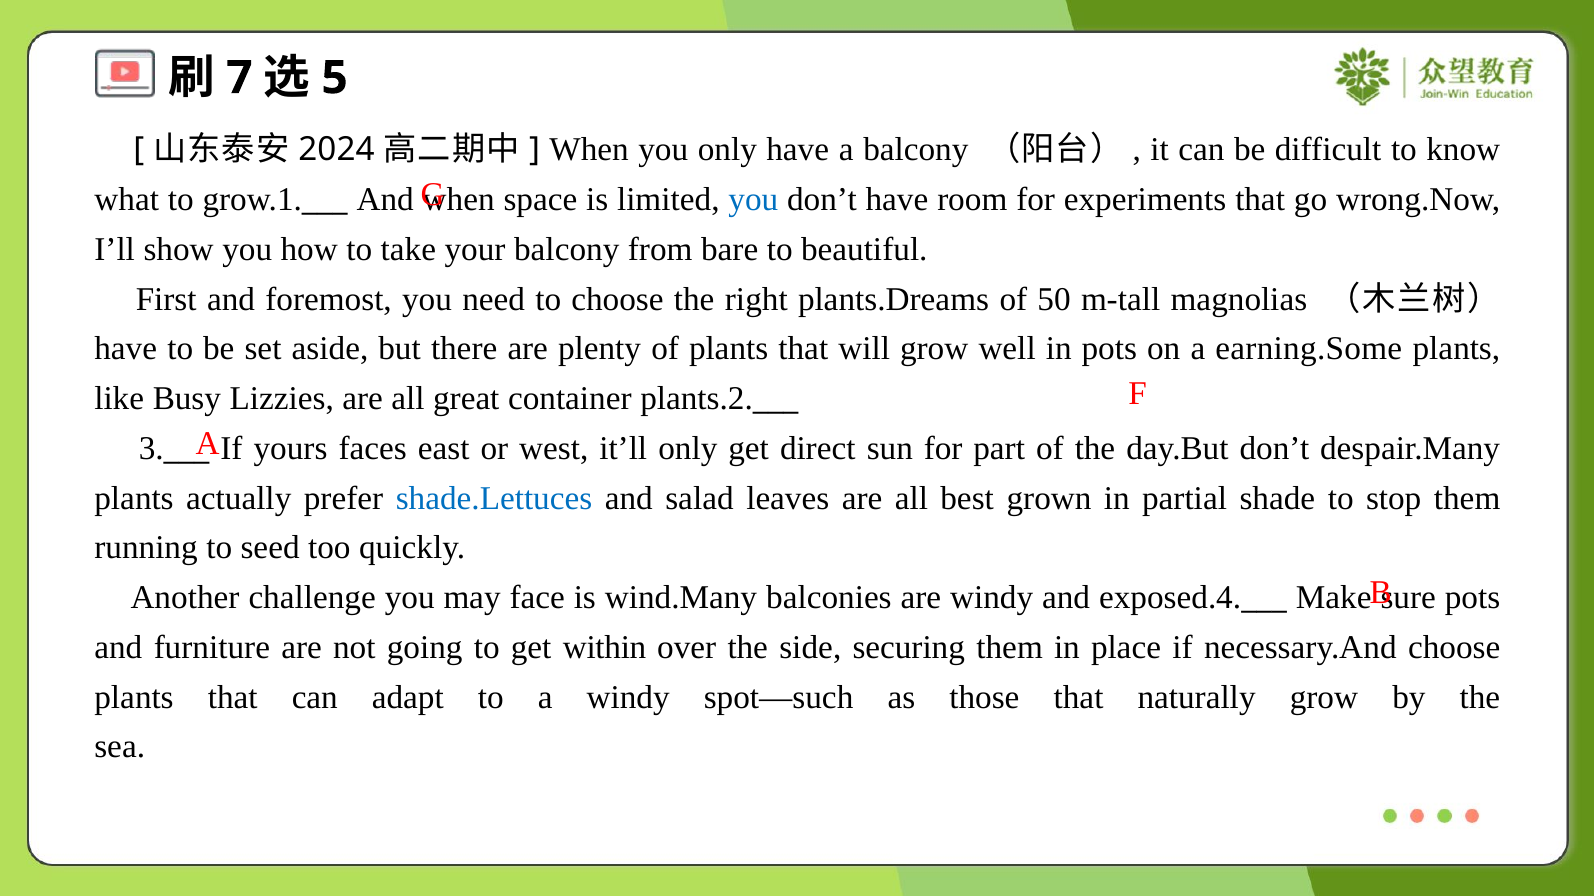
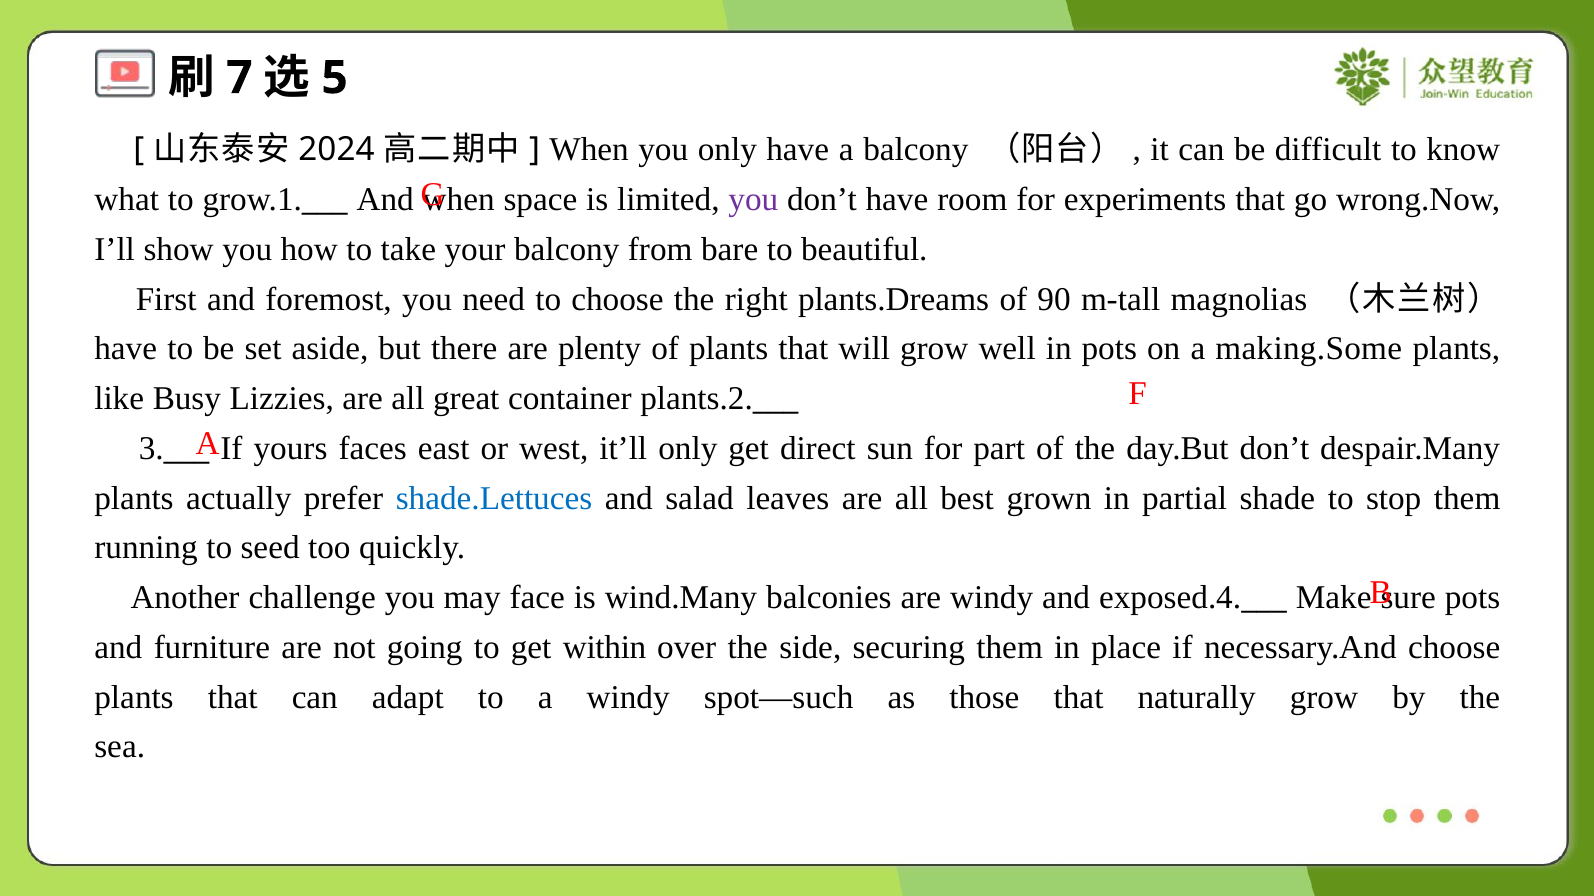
you at (753, 200) colour: blue -> purple
50: 50 -> 90
earning.Some: earning.Some -> making.Some
